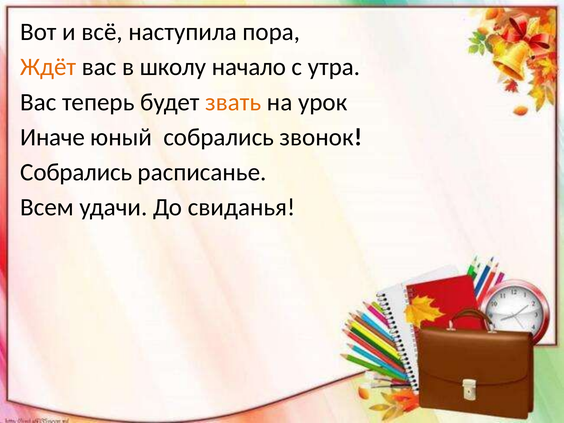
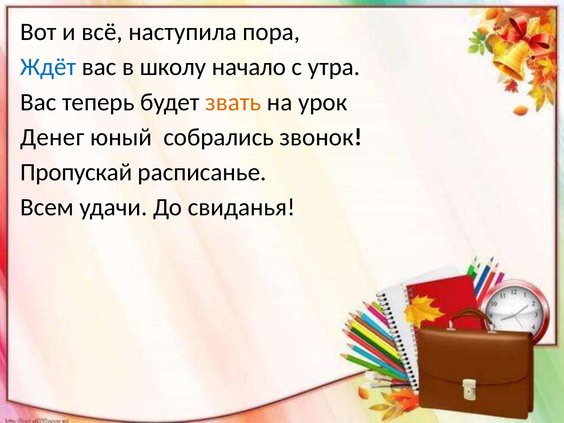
Ждёт colour: orange -> blue
Иначе: Иначе -> Денег
Собрались at (76, 172): Собрались -> Пропускай
